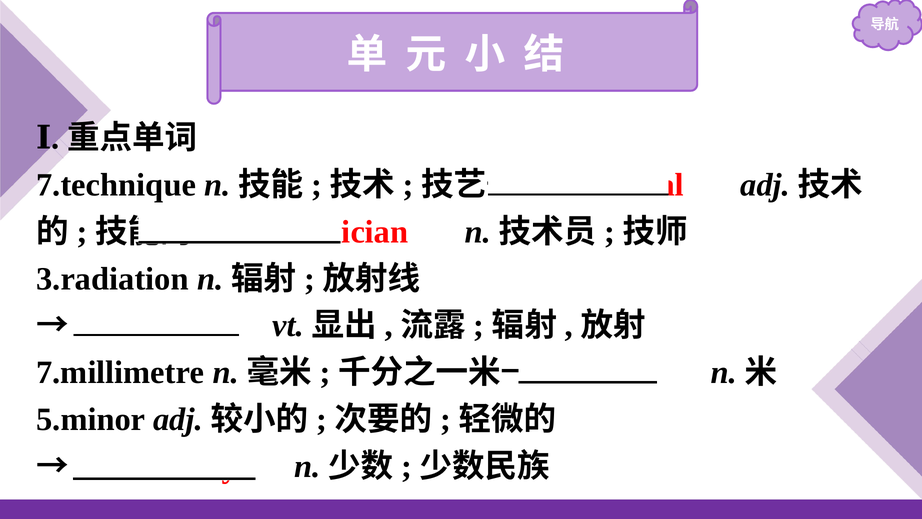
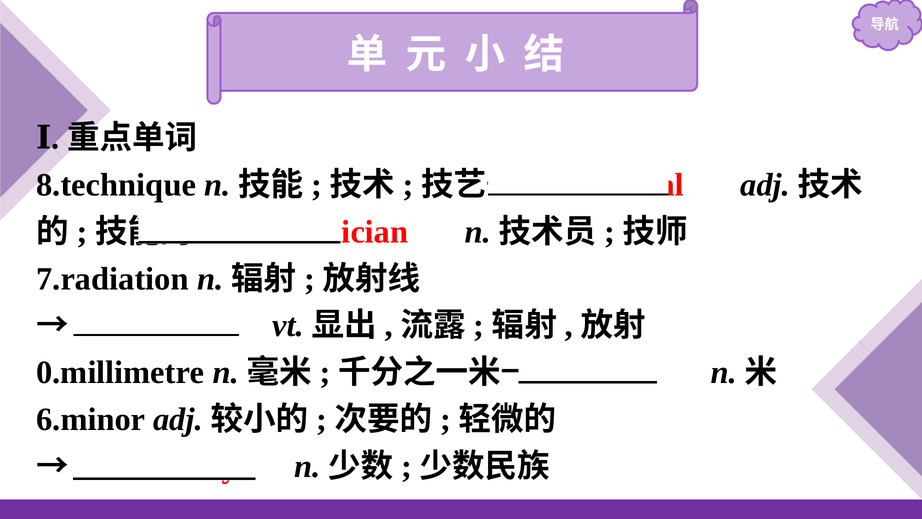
7.technique: 7.technique -> 8.technique
3.radiation: 3.radiation -> 7.radiation
7.millimetre: 7.millimetre -> 0.millimetre
5.minor: 5.minor -> 6.minor
